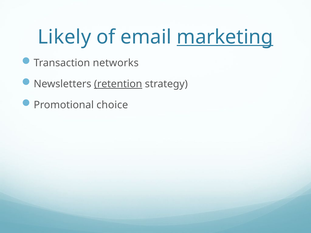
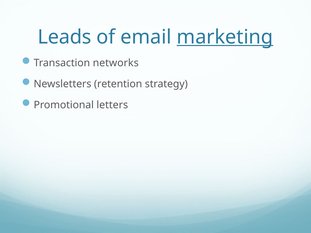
Likely: Likely -> Leads
retention underline: present -> none
choice: choice -> letters
